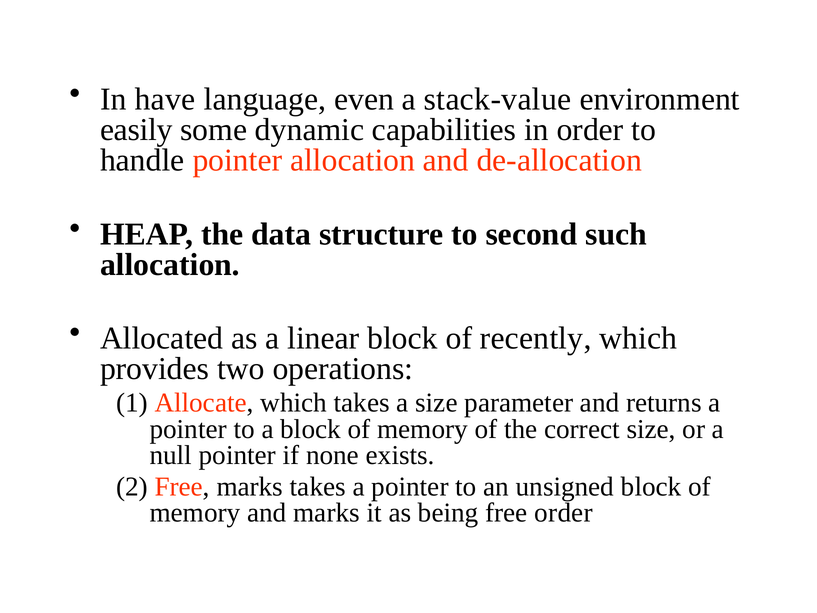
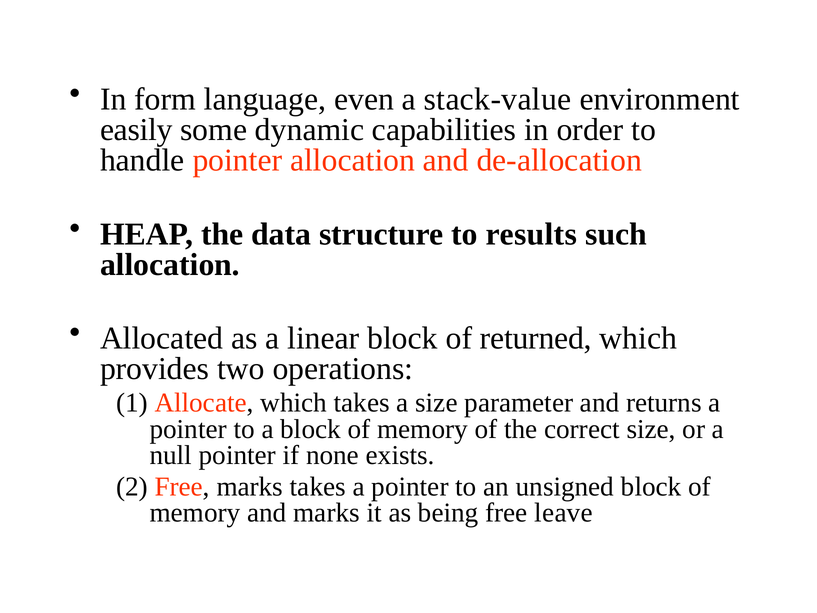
have: have -> form
second: second -> results
recently: recently -> returned
free order: order -> leave
